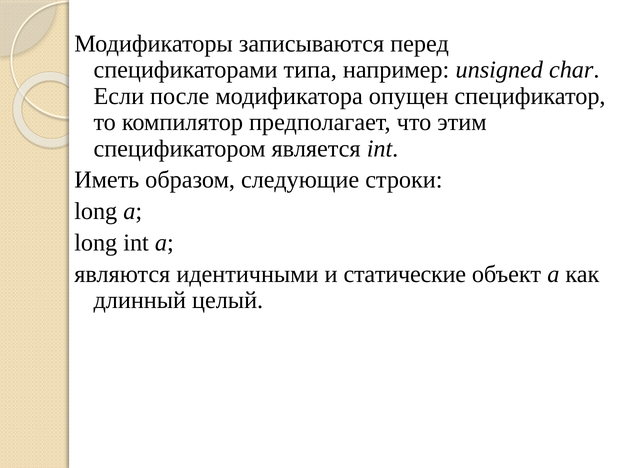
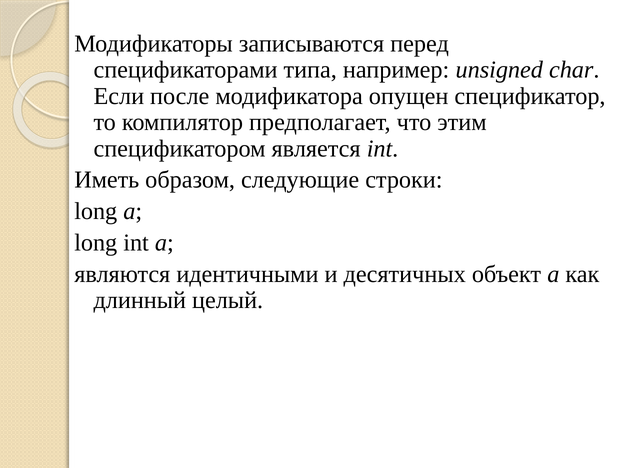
статические: статические -> десятичных
